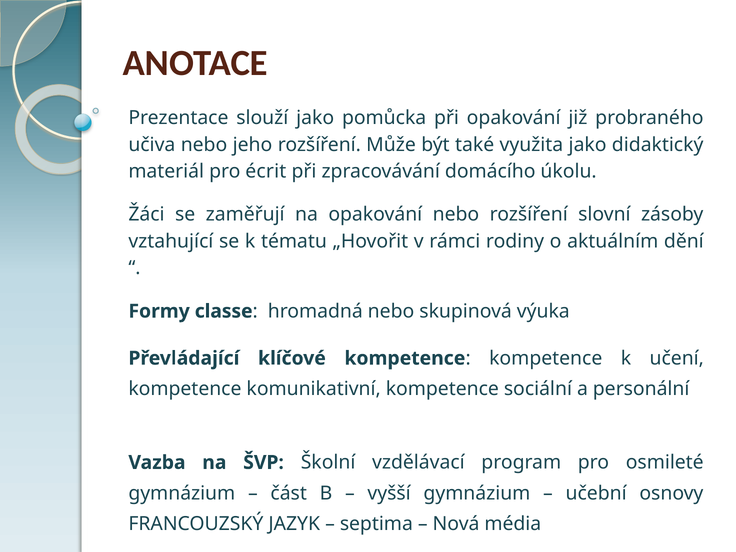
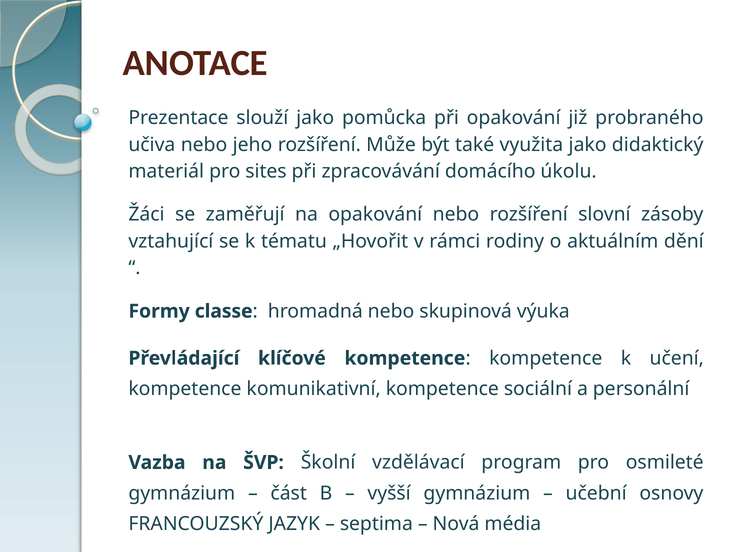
écrit: écrit -> sites
